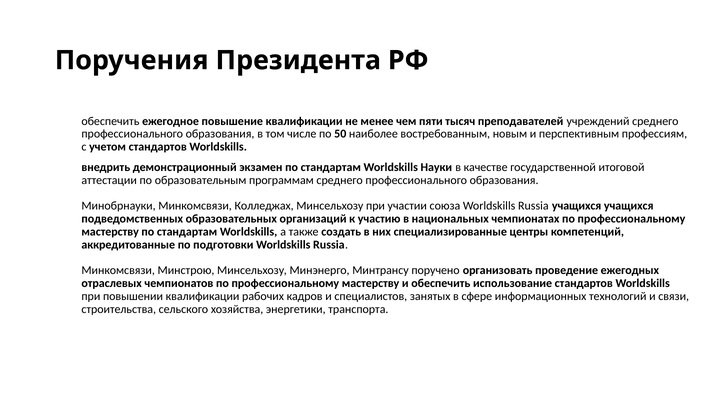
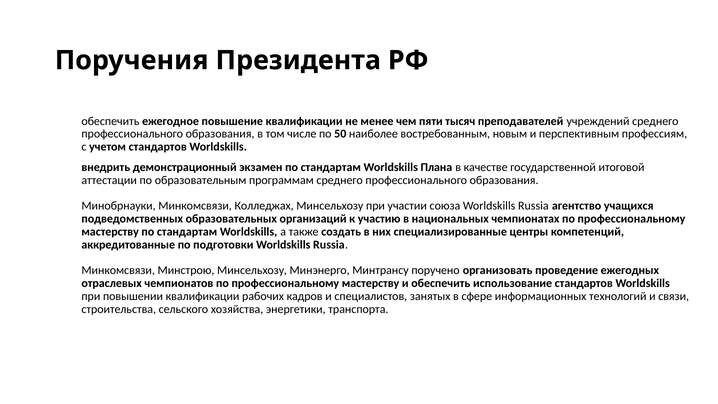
Науки: Науки -> Плана
Russia учащихся: учащихся -> агентство
